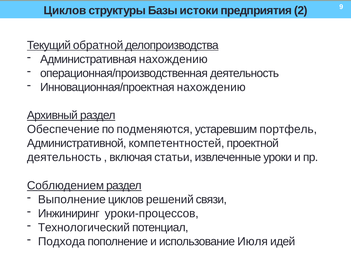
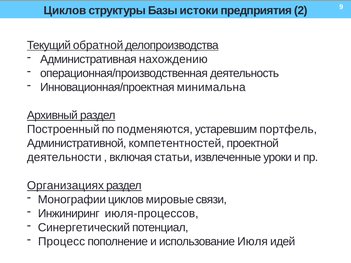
Инновационная/проектная нахождению: нахождению -> минимальна
Обеспечение: Обеспечение -> Построенный
деятельность at (64, 158): деятельность -> деятельности
Соблюдением: Соблюдением -> Организациях
Выполнение: Выполнение -> Монографии
решений: решений -> мировые
уроки-процессов: уроки-процессов -> июля-процессов
Технологический: Технологический -> Синергетический
Подхода: Подхода -> Процесс
